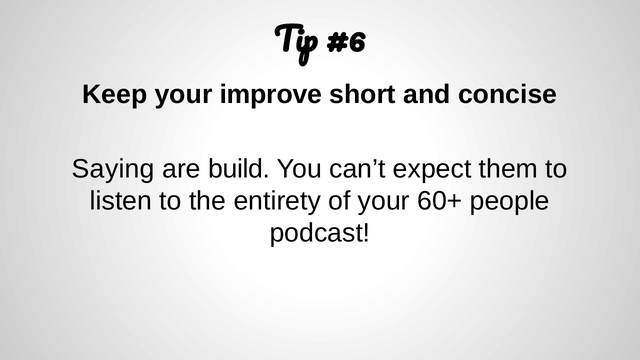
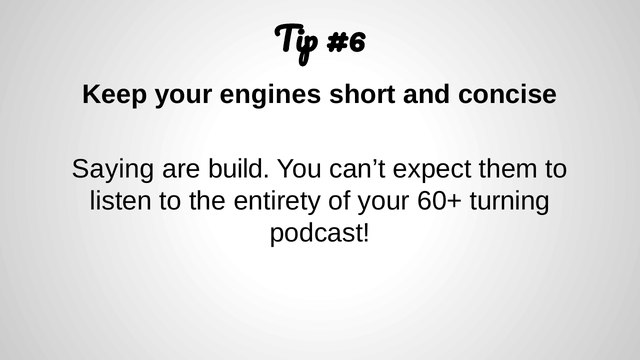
improve: improve -> engines
people: people -> turning
